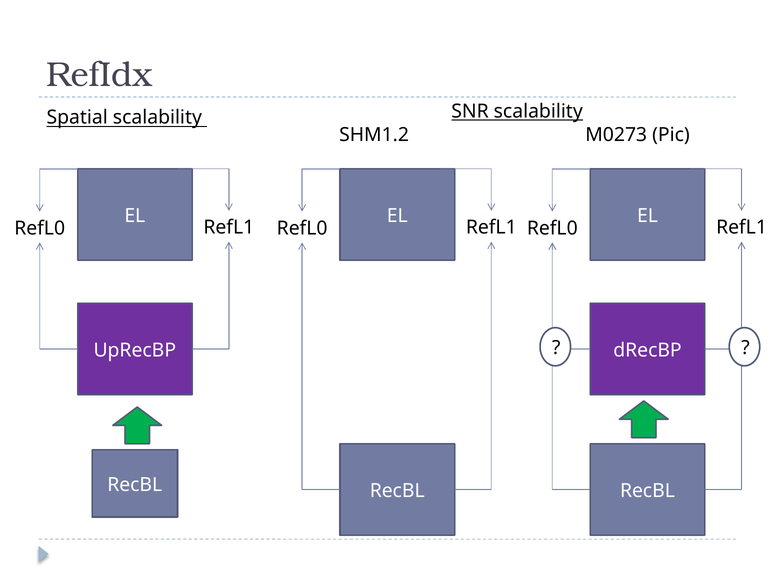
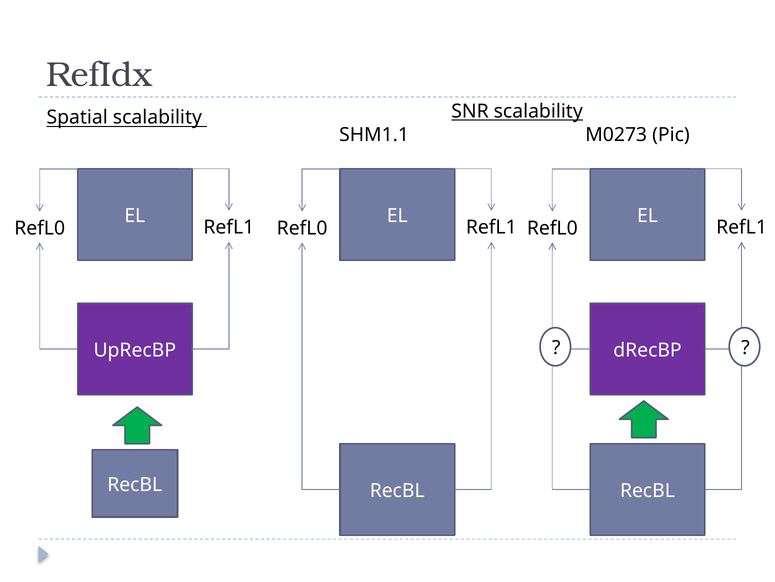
SHM1.2: SHM1.2 -> SHM1.1
